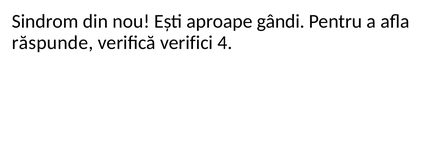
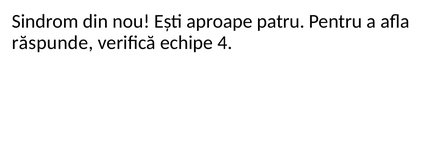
gândi: gândi -> patru
verifici: verifici -> echipe
